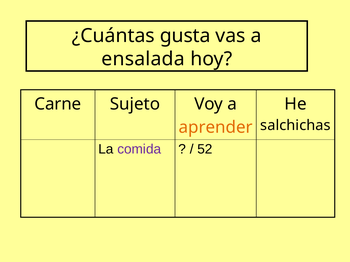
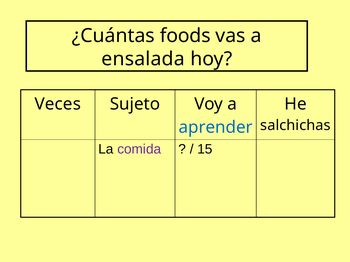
gusta: gusta -> foods
Carne: Carne -> Veces
aprender colour: orange -> blue
52: 52 -> 15
